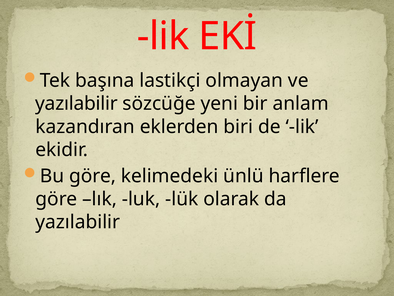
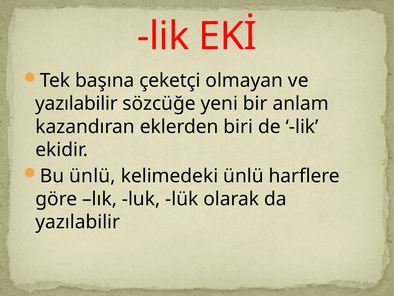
lastikçi: lastikçi -> çeketçi
Bu göre: göre -> ünlü
